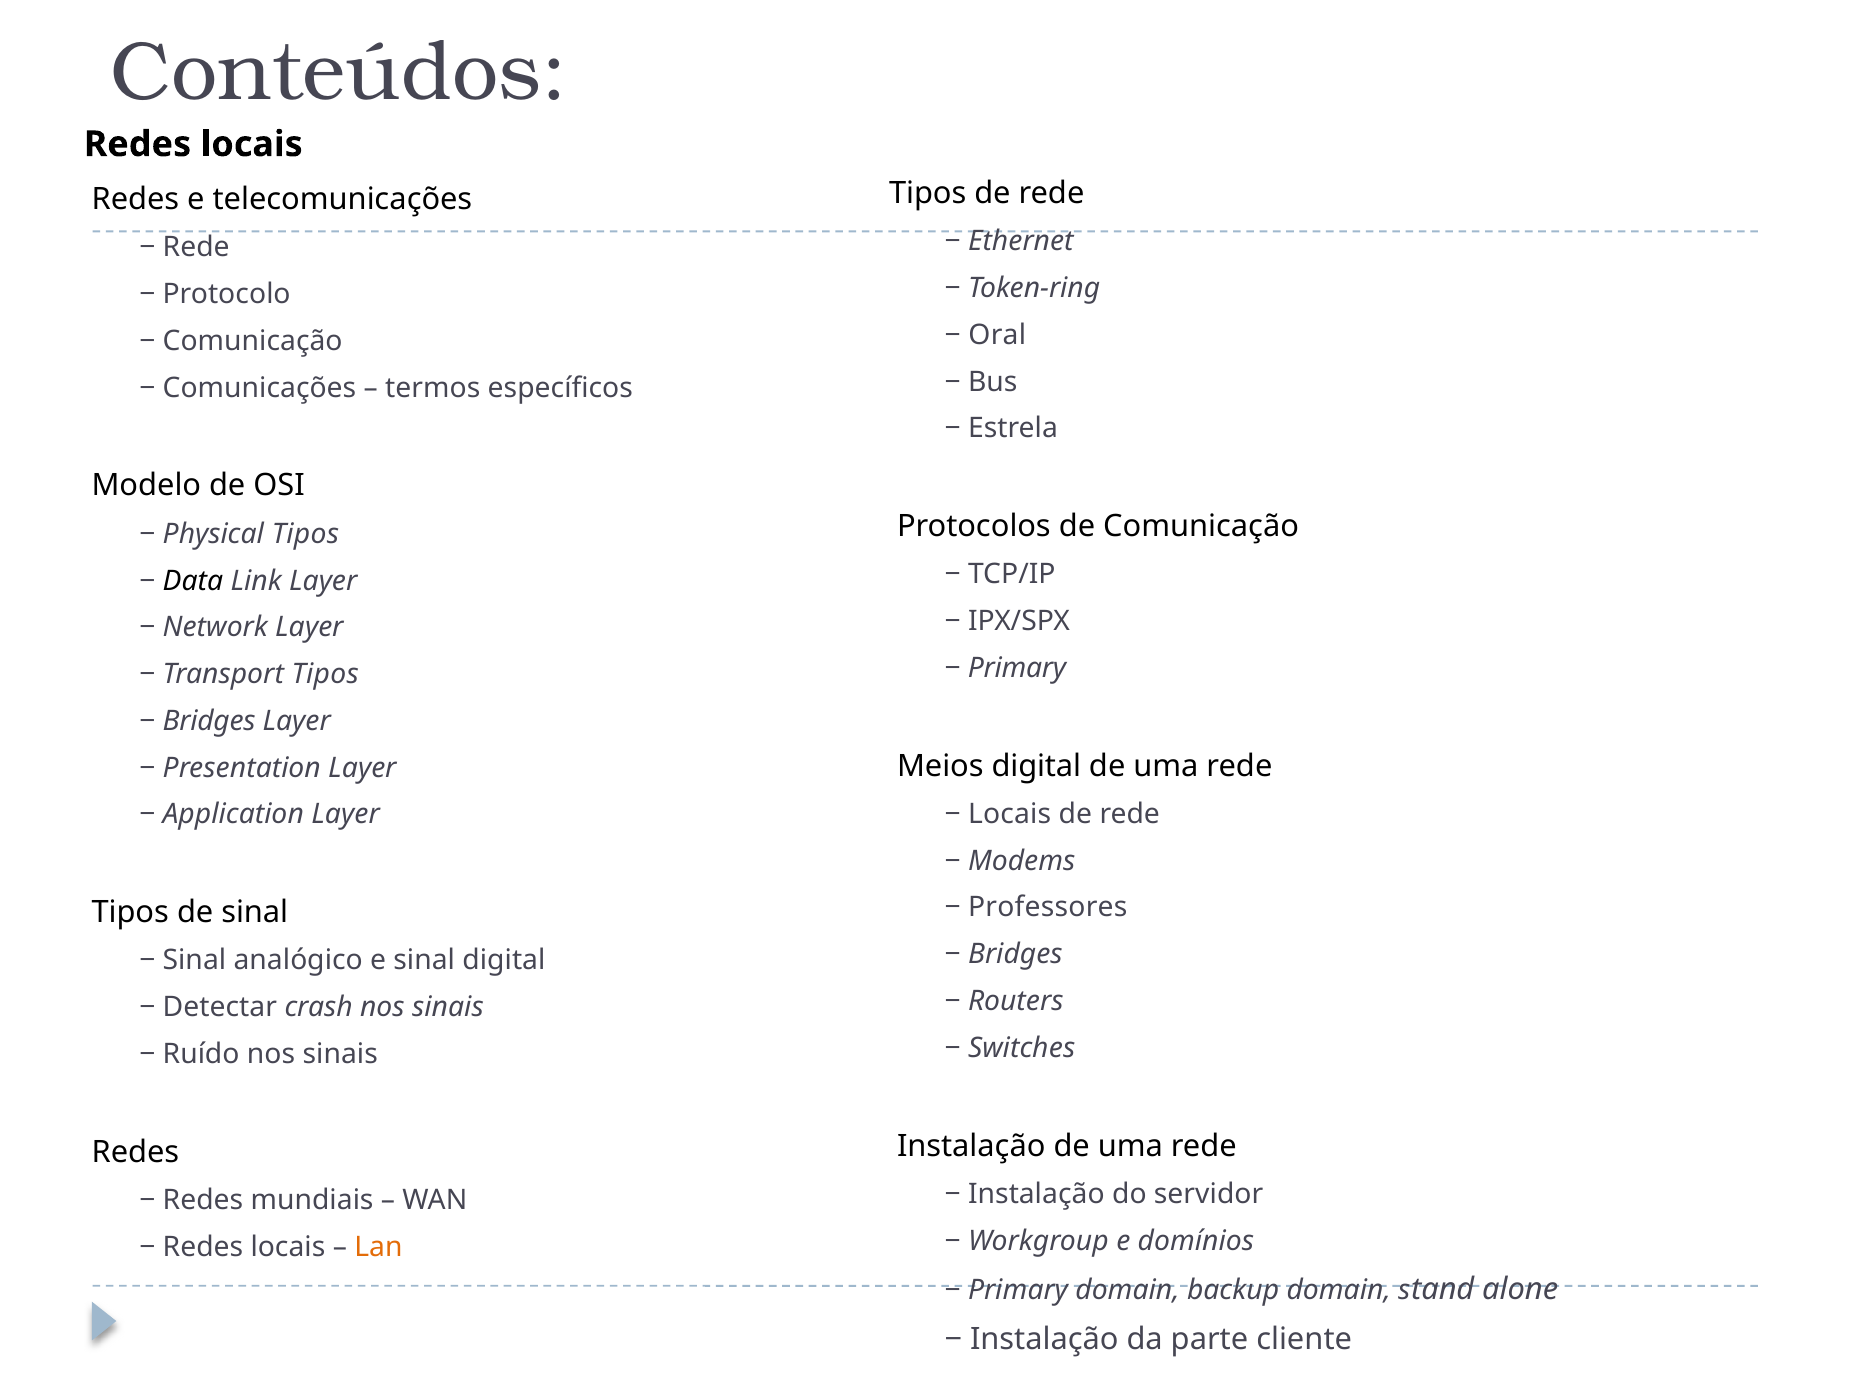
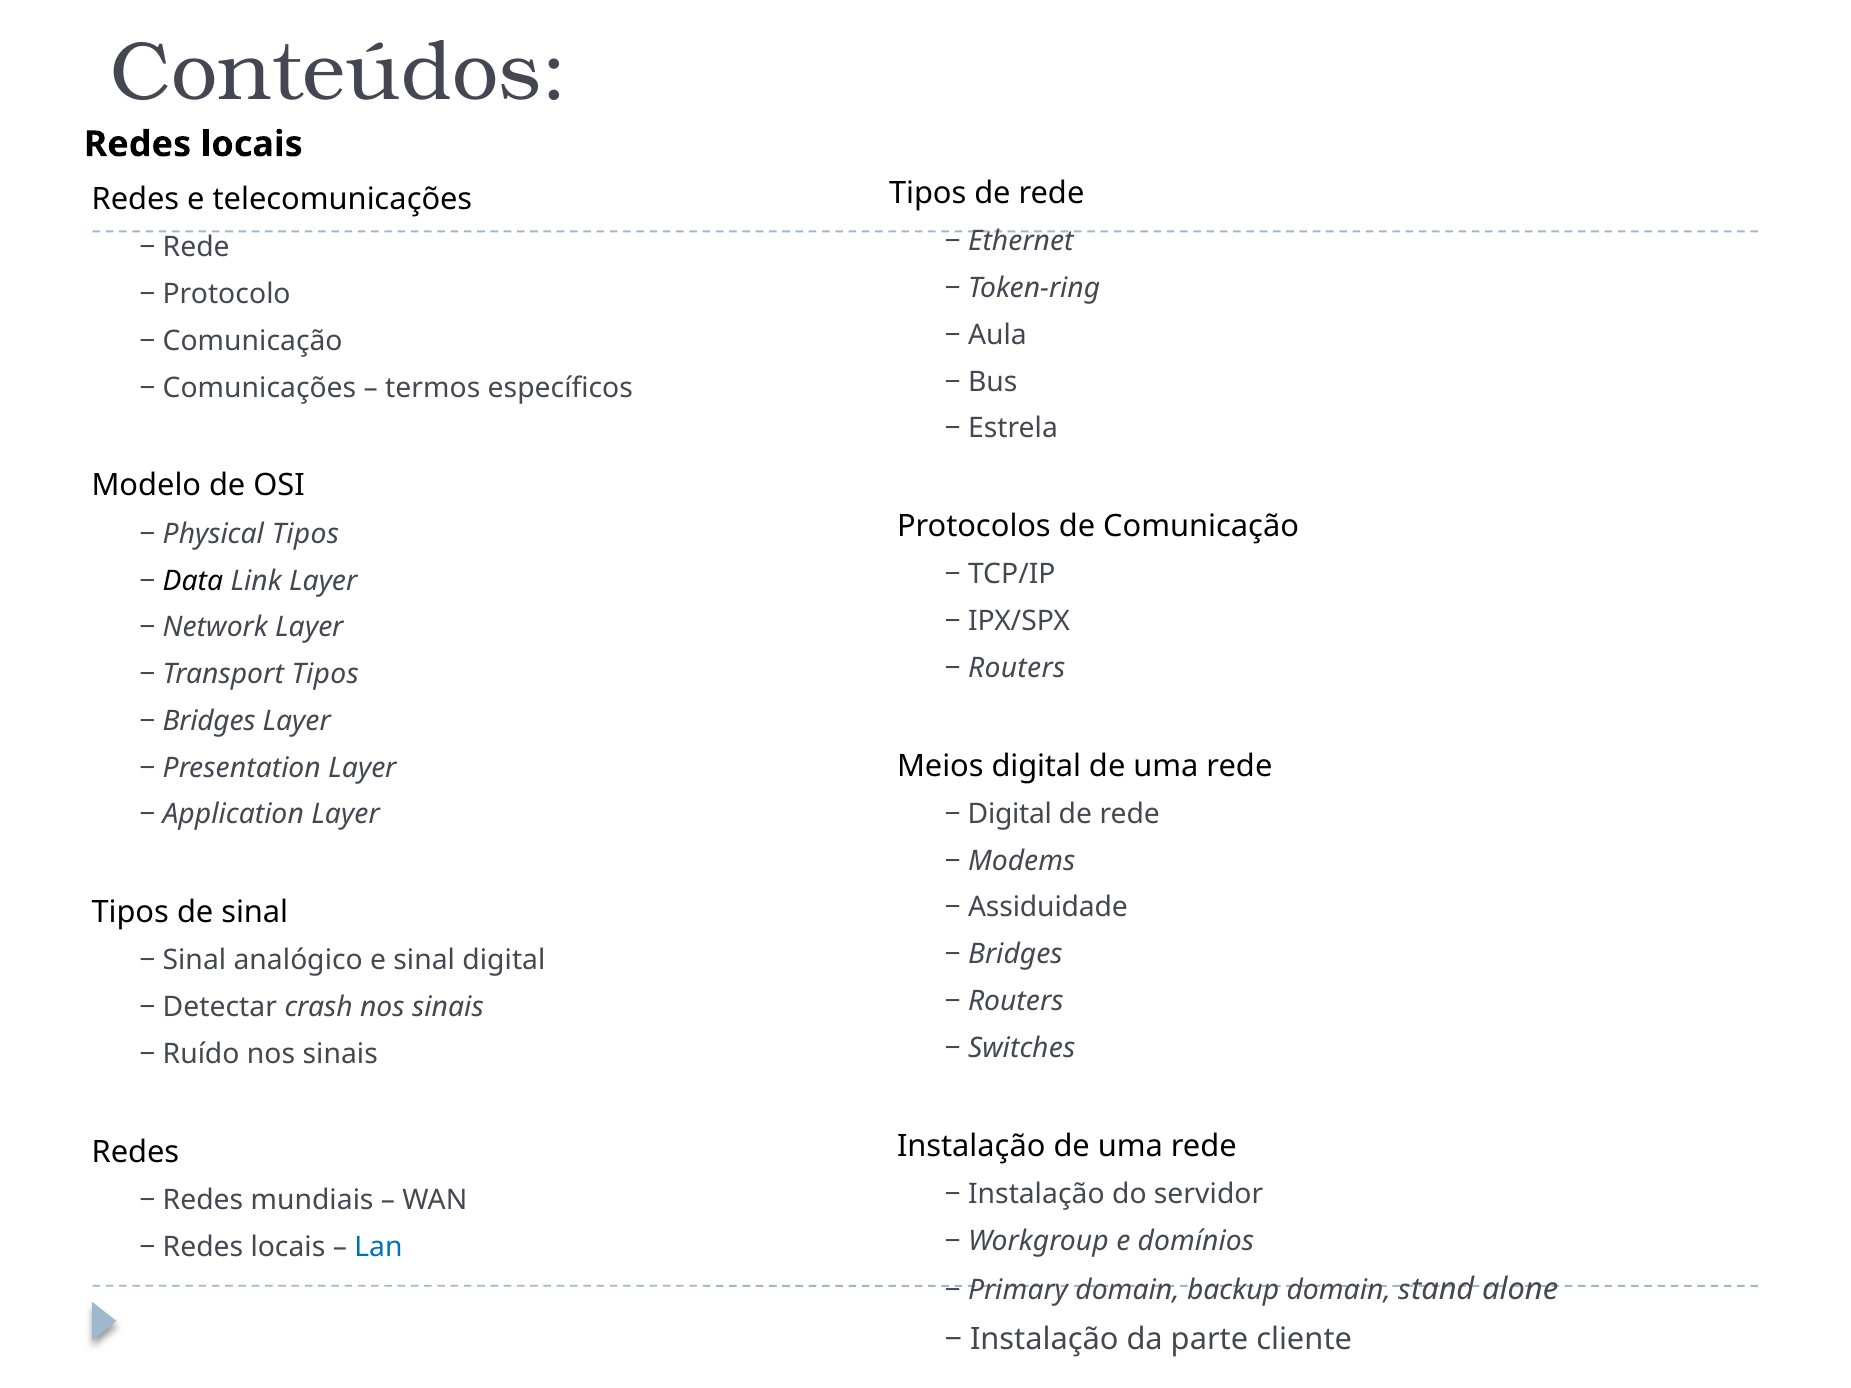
Oral: Oral -> Aula
Primary at (1017, 668): Primary -> Routers
Locais at (1010, 814): Locais -> Digital
Professores: Professores -> Assiduidade
Lan colour: orange -> blue
